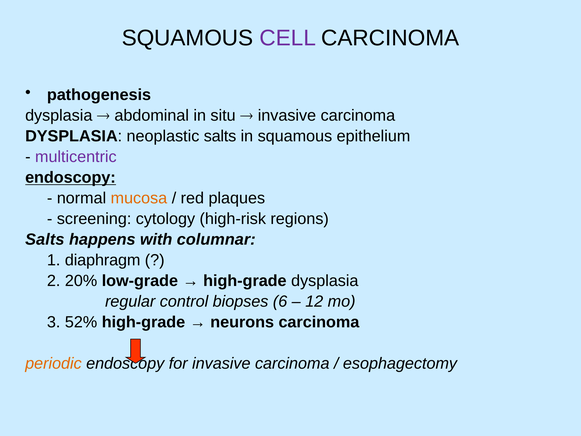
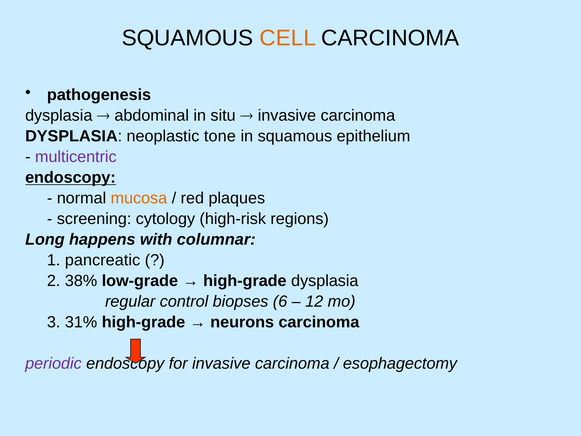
CELL colour: purple -> orange
neoplastic salts: salts -> tone
Salts at (45, 239): Salts -> Long
diaphragm: diaphragm -> pancreatic
20%: 20% -> 38%
52%: 52% -> 31%
periodic colour: orange -> purple
